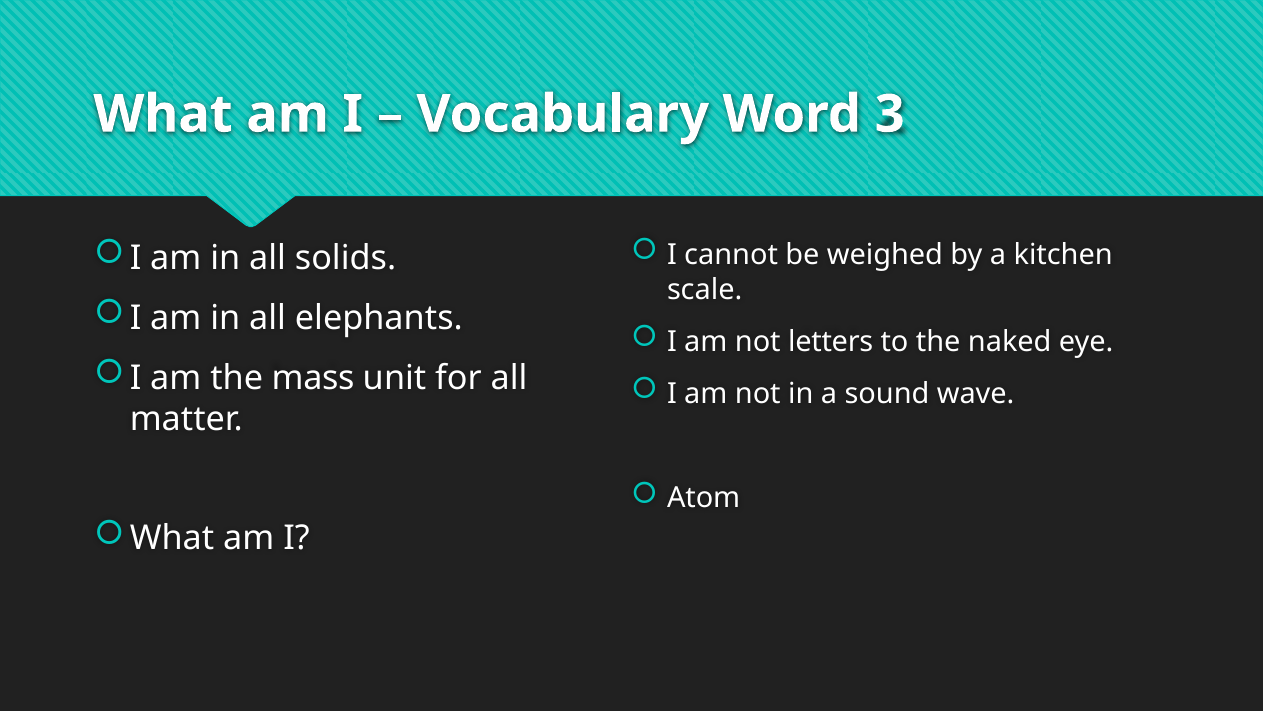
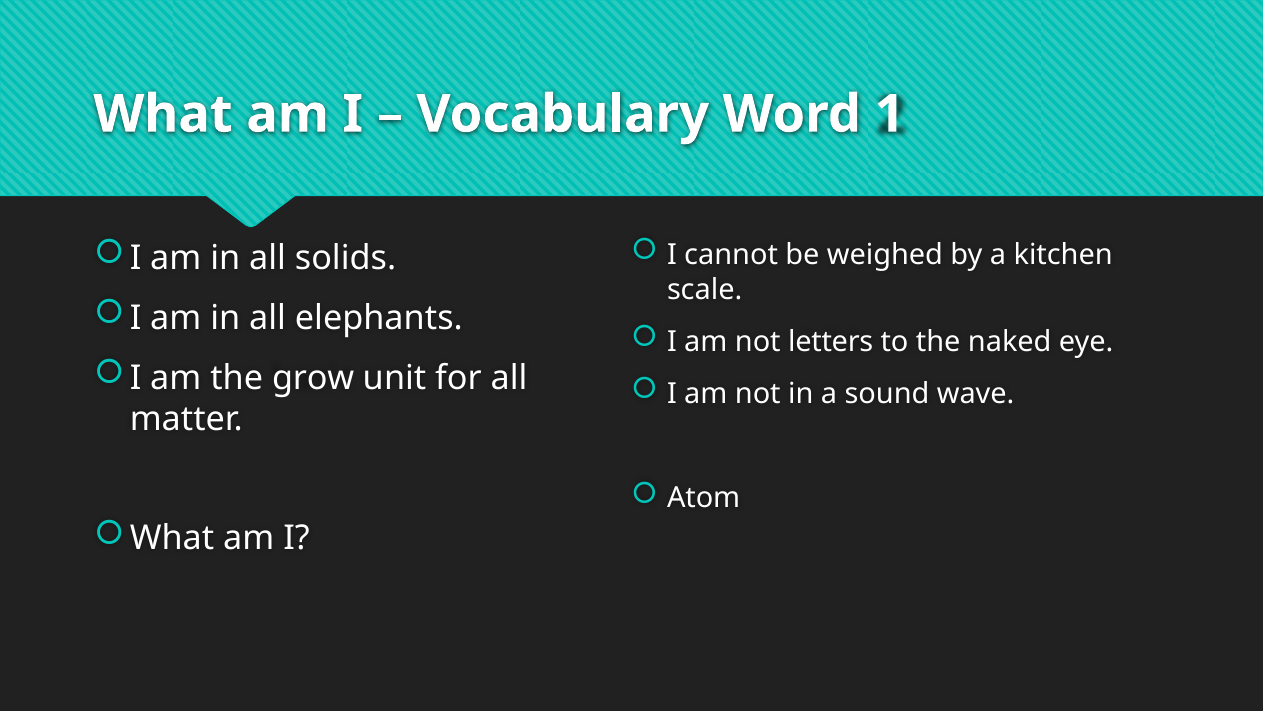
3: 3 -> 1
mass: mass -> grow
